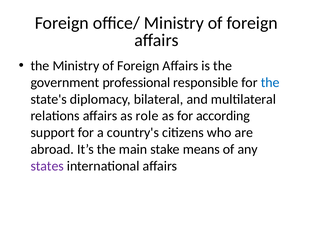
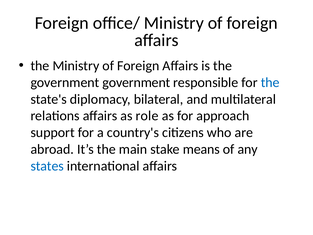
government professional: professional -> government
according: according -> approach
states colour: purple -> blue
